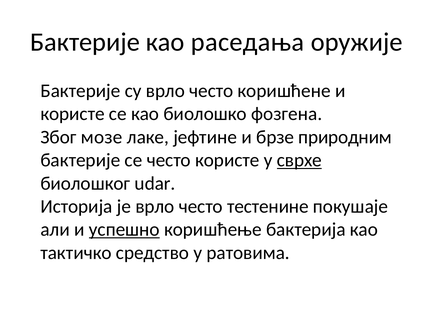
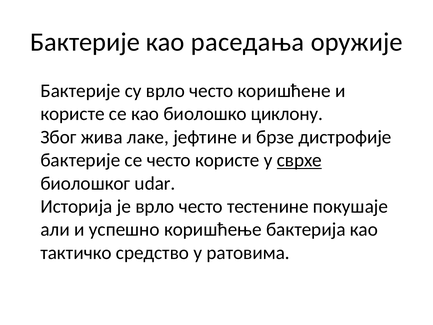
фозгена: фозгена -> циклону
мозе: мозе -> жива
природним: природним -> дистрофије
успешно underline: present -> none
